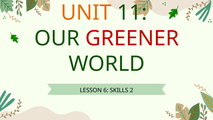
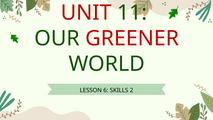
UNIT colour: orange -> red
